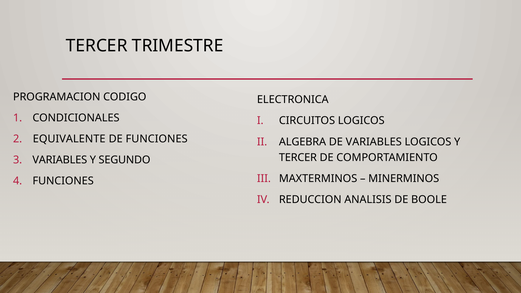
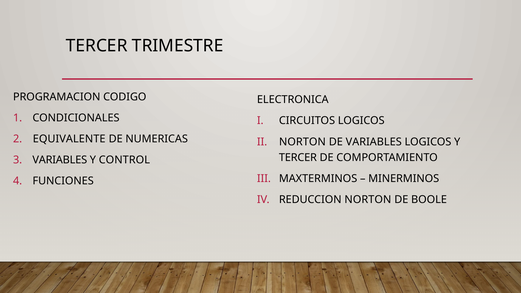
DE FUNCIONES: FUNCIONES -> NUMERICAS
ALGEBRA at (303, 142): ALGEBRA -> NORTON
SEGUNDO: SEGUNDO -> CONTROL
REDUCCION ANALISIS: ANALISIS -> NORTON
